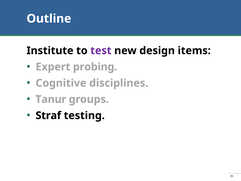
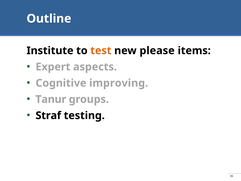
test colour: purple -> orange
design: design -> please
probing: probing -> aspects
disciplines: disciplines -> improving
